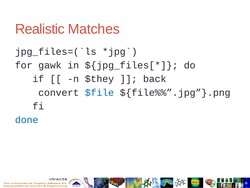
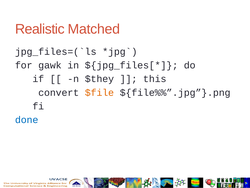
Matches: Matches -> Matched
back: back -> this
$file colour: blue -> orange
